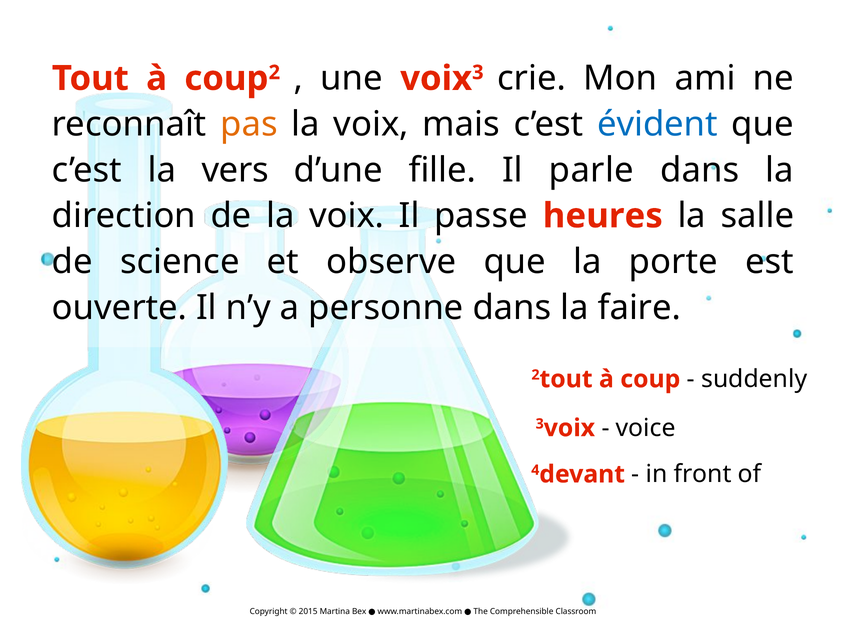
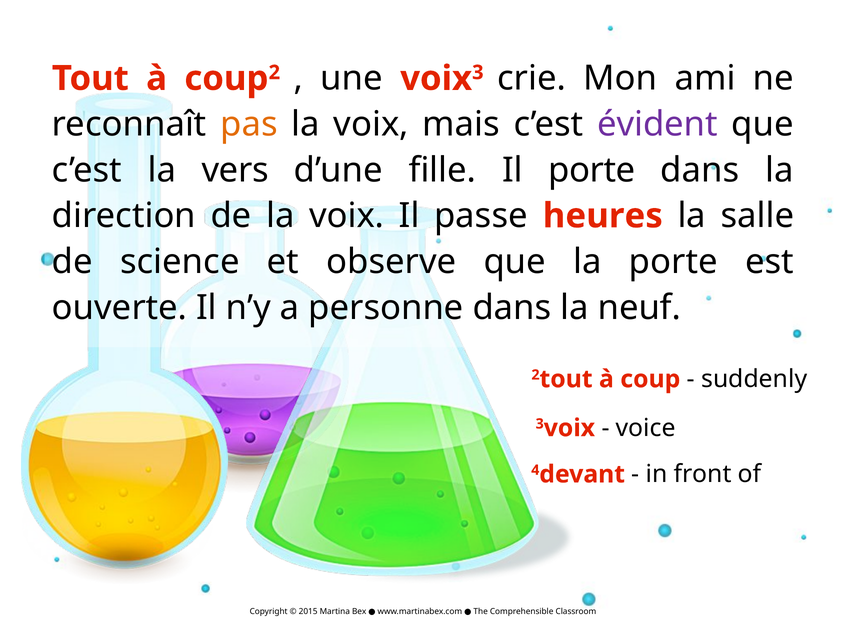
évident colour: blue -> purple
Il parle: parle -> porte
faire: faire -> neuf
